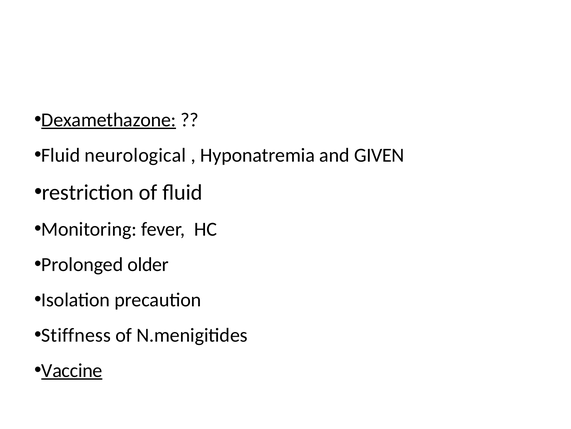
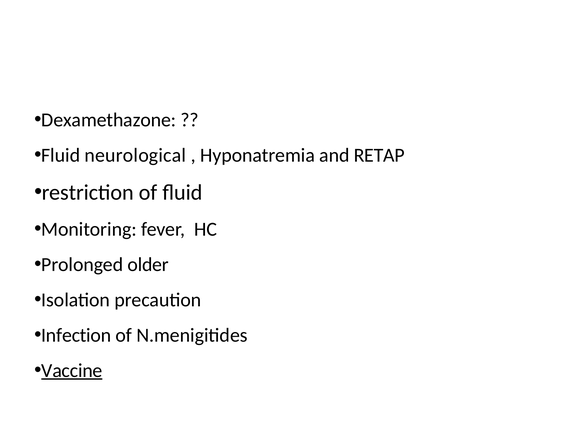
Dexamethazone underline: present -> none
GIVEN: GIVEN -> RETAP
Stiffness: Stiffness -> Infection
